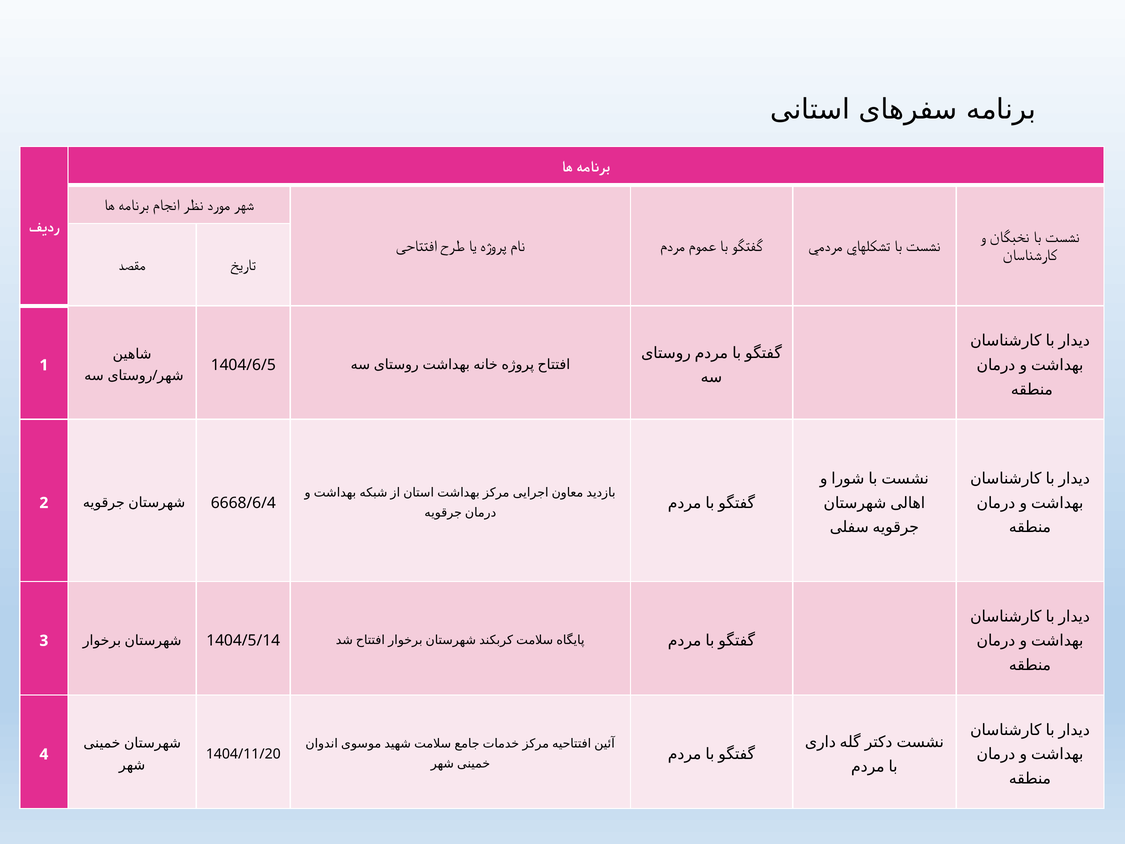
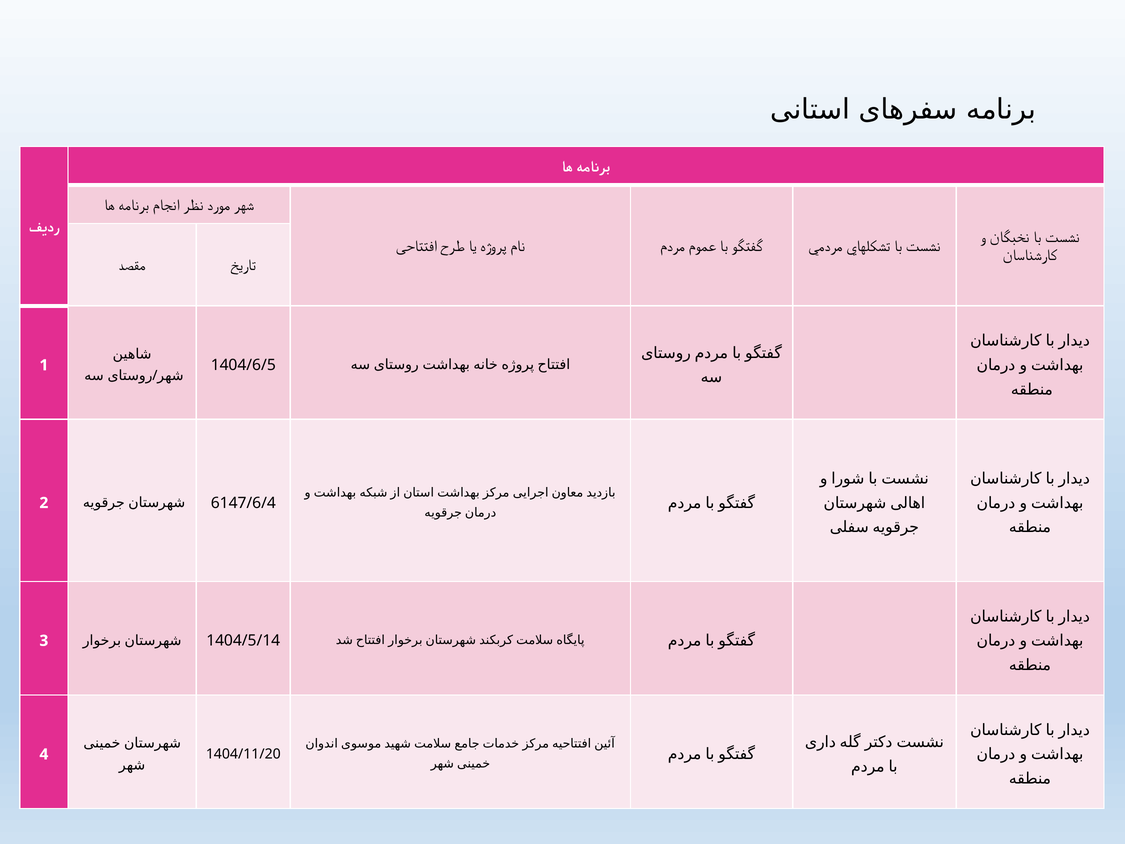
6668/6/4: 6668/6/4 -> 6147/6/4
